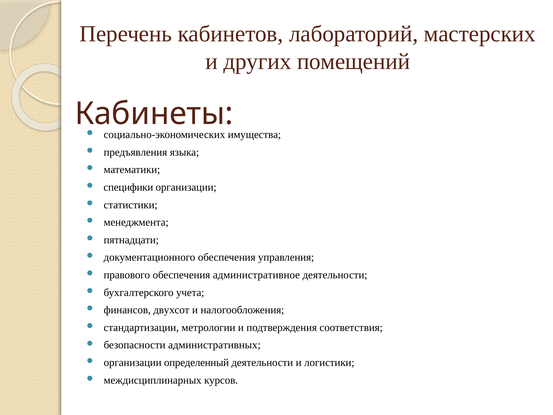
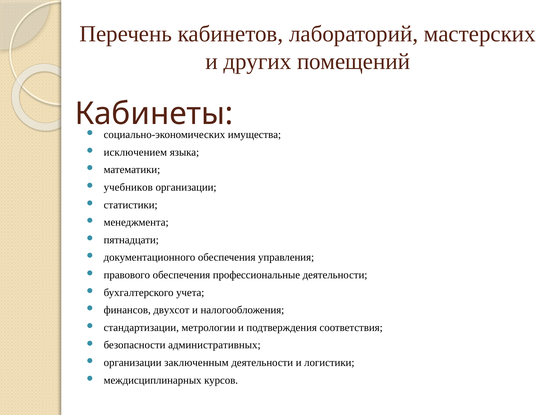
предъявления: предъявления -> исключением
специфики: специфики -> учебников
административное: административное -> профессиональные
определенный: определенный -> заключенным
